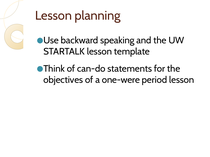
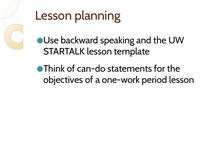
one-were: one-were -> one-work
